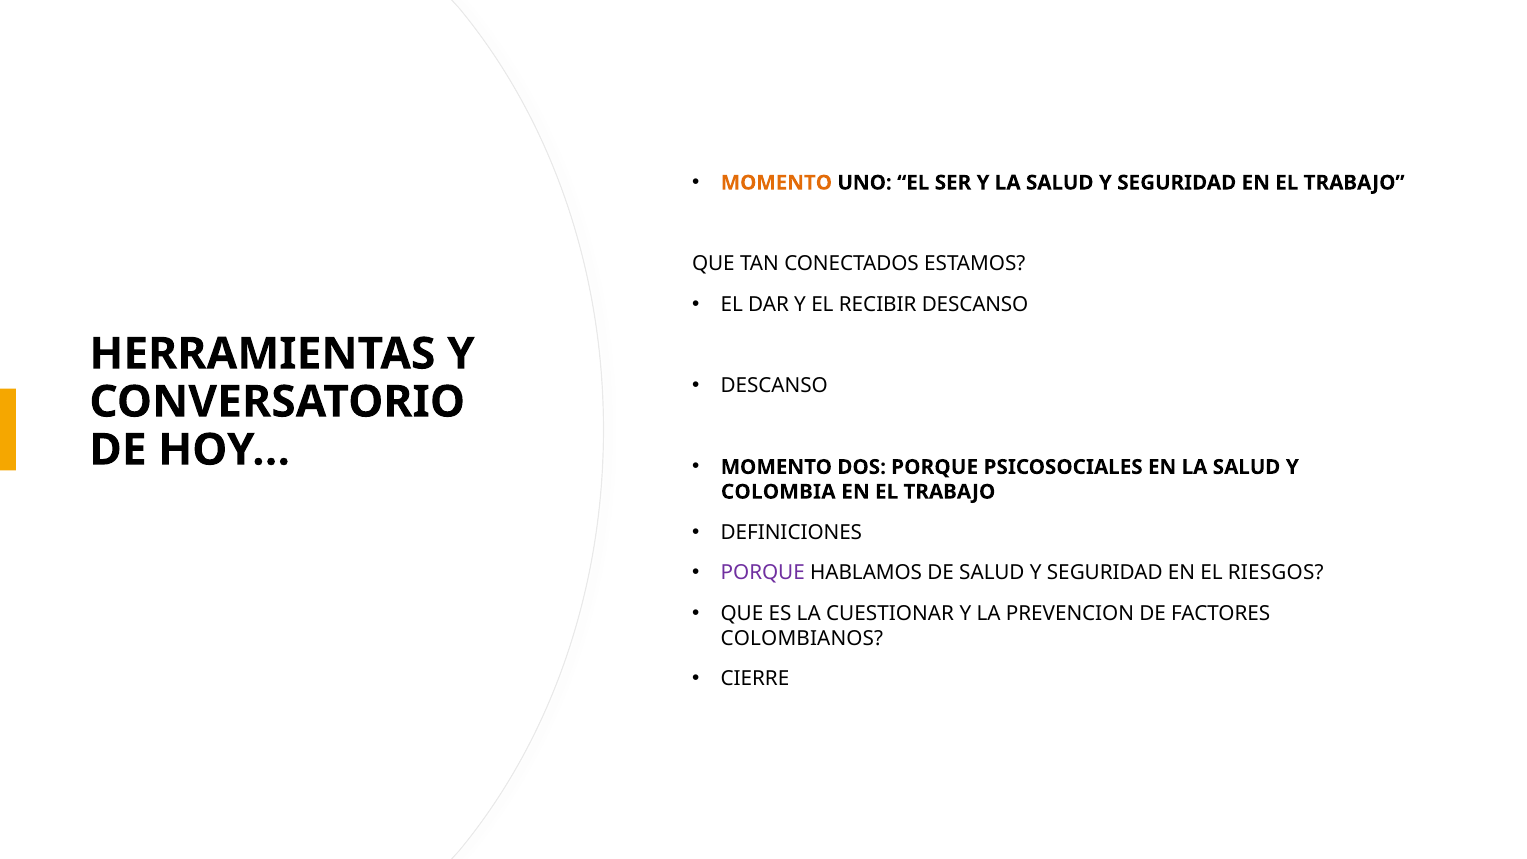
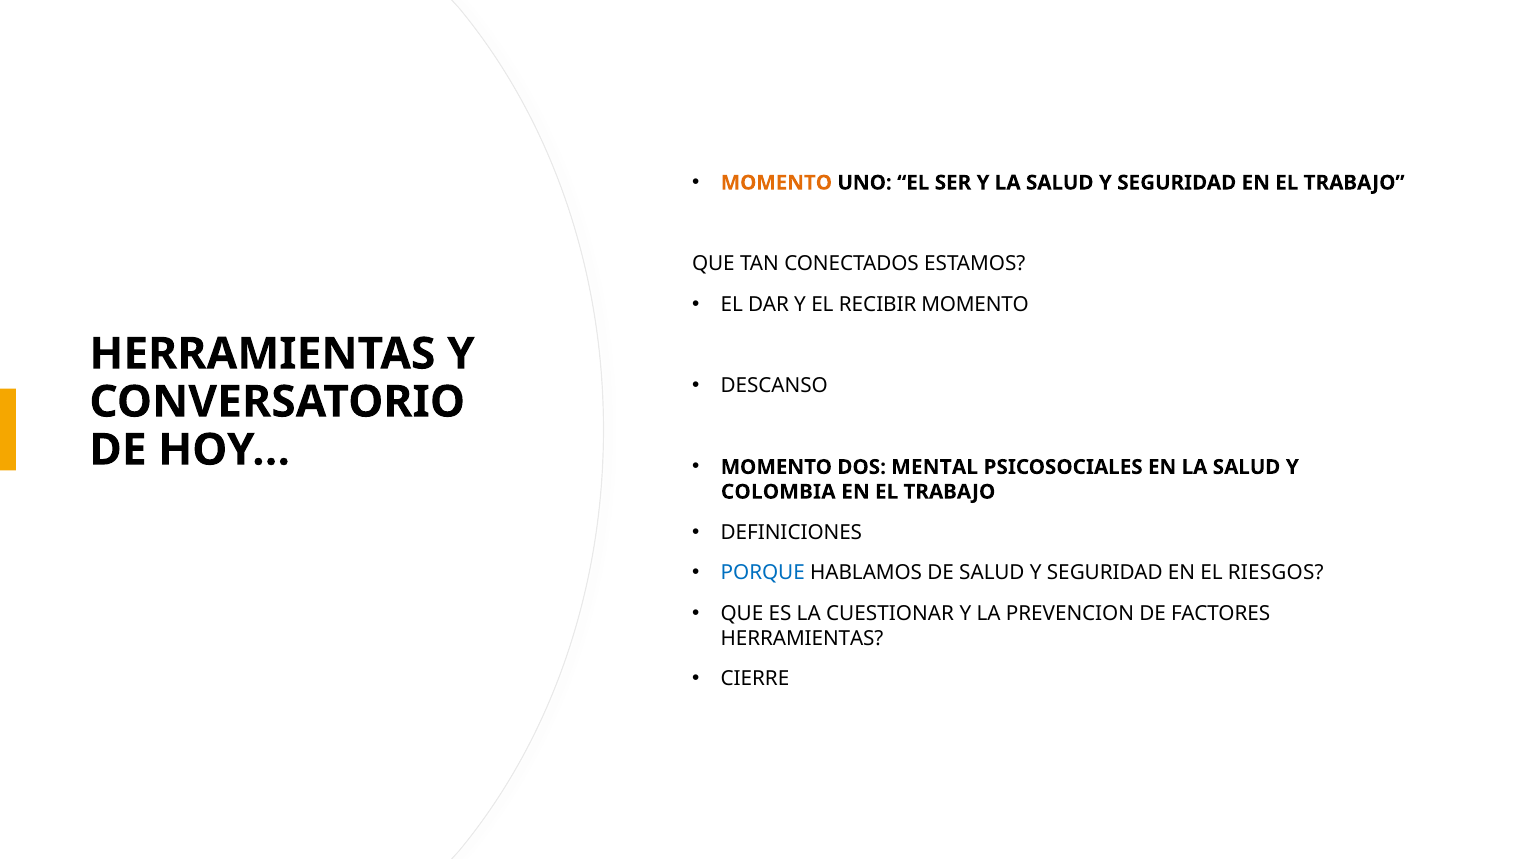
RECIBIR DESCANSO: DESCANSO -> MOMENTO
DOS PORQUE: PORQUE -> MENTAL
PORQUE at (763, 573) colour: purple -> blue
COLOMBIANOS at (802, 638): COLOMBIANOS -> HERRAMIENTAS
